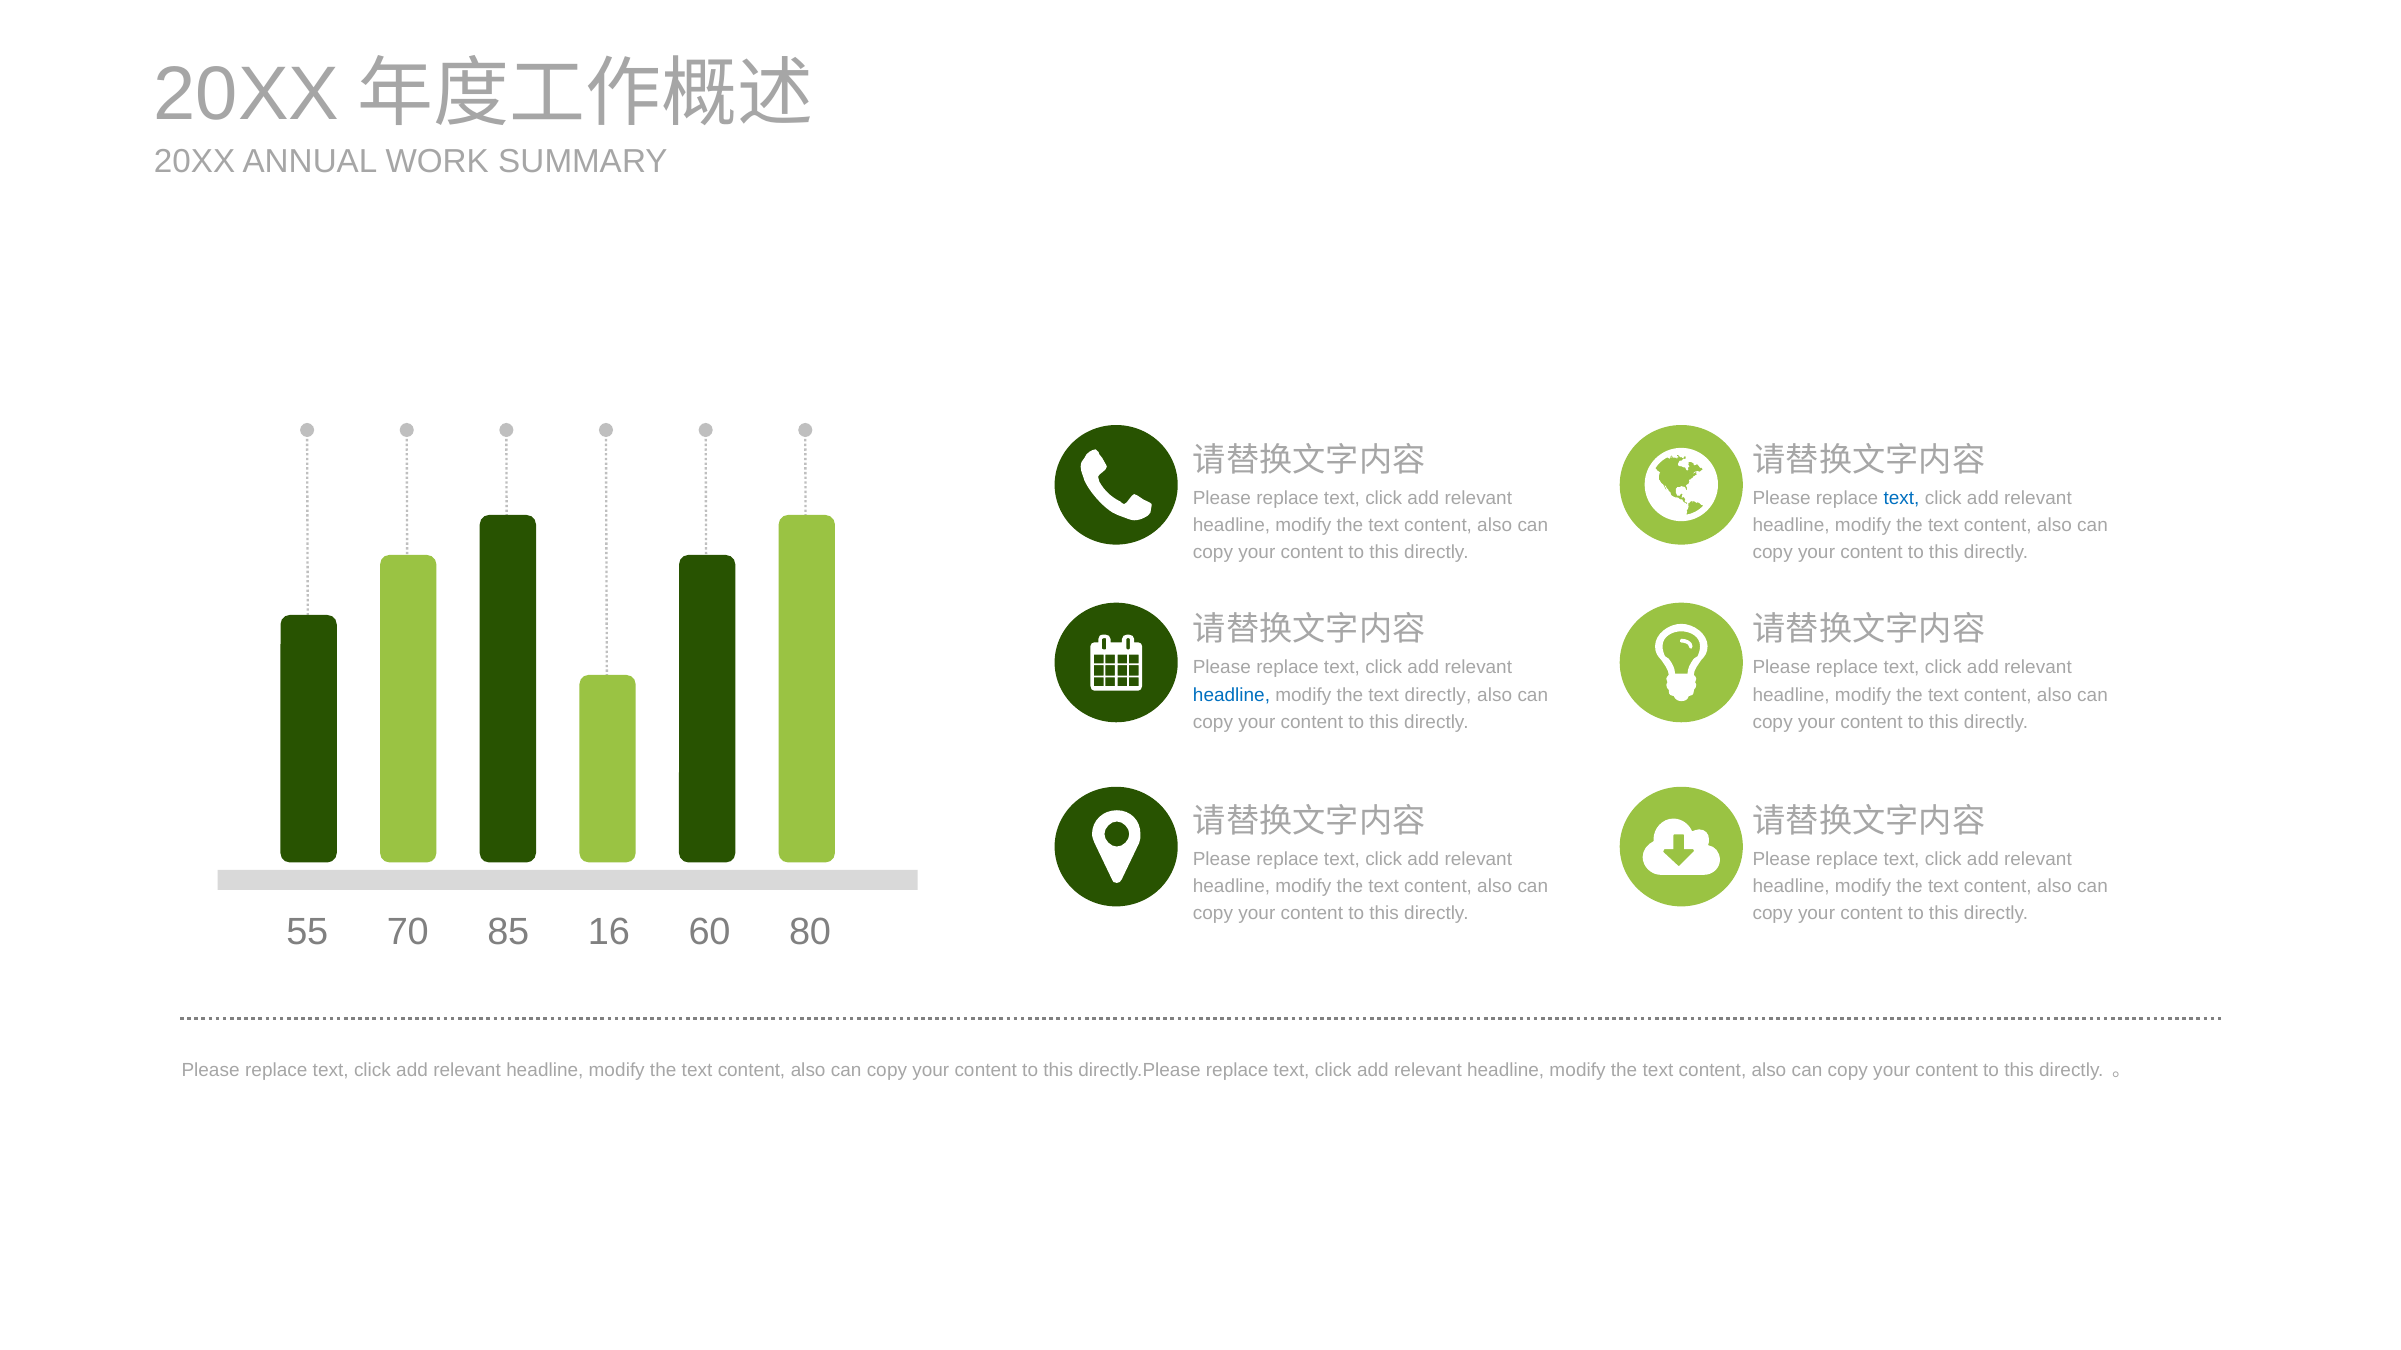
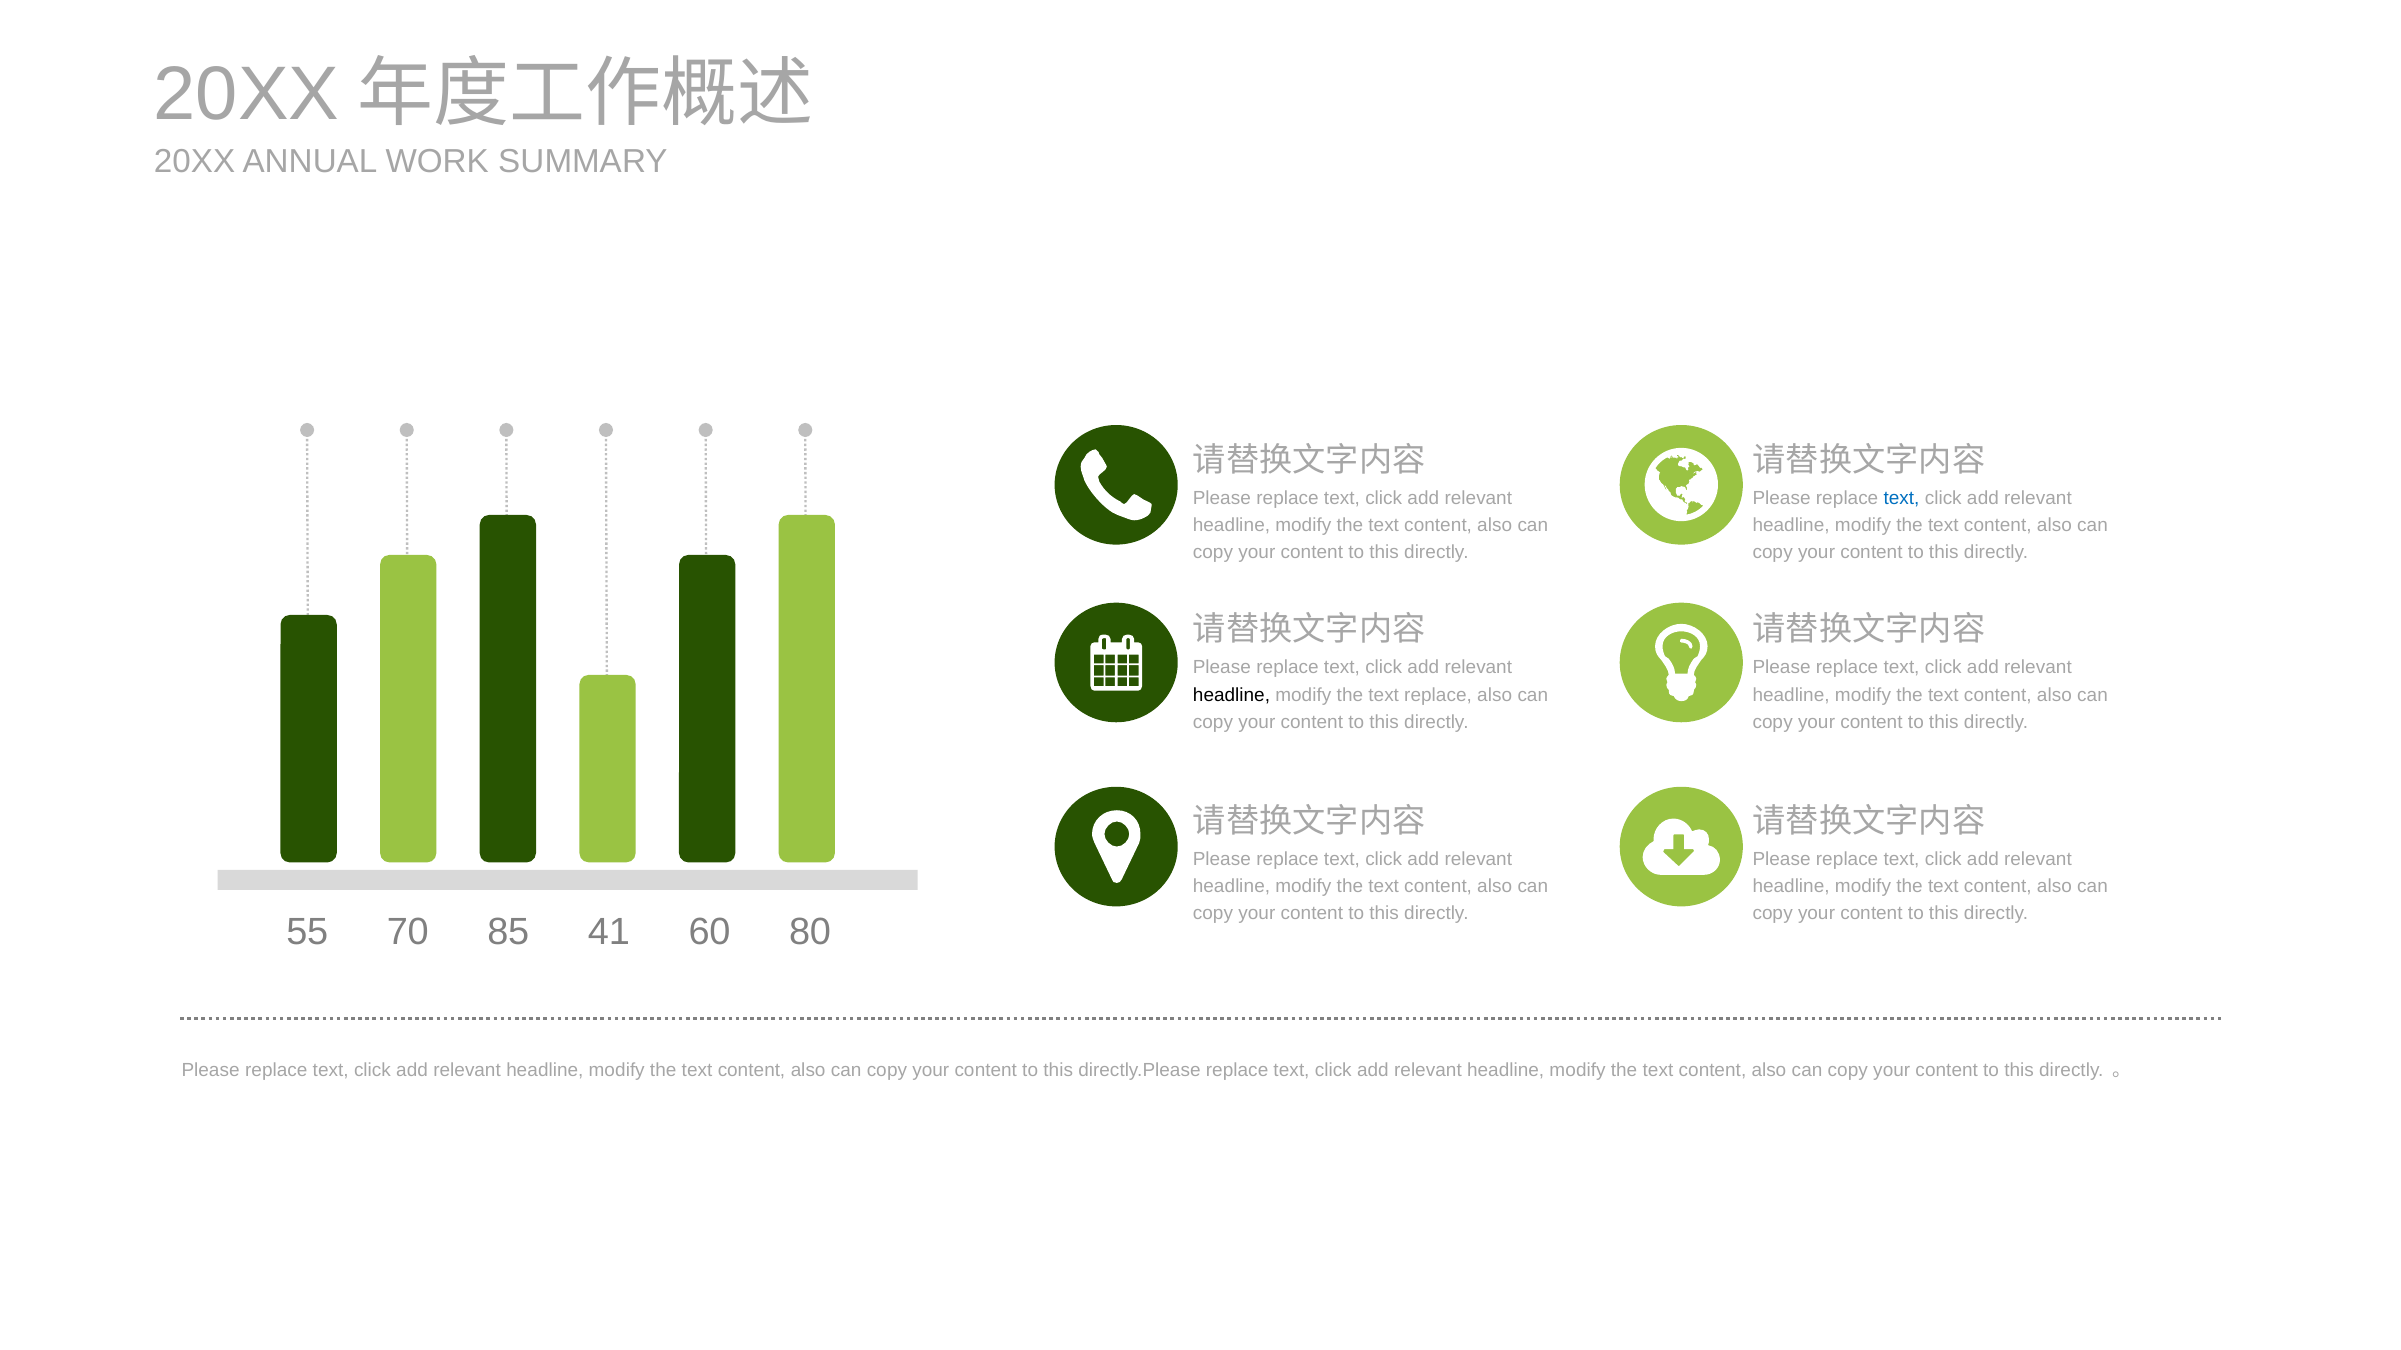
headline at (1231, 695) colour: blue -> black
text directly: directly -> replace
16: 16 -> 41
